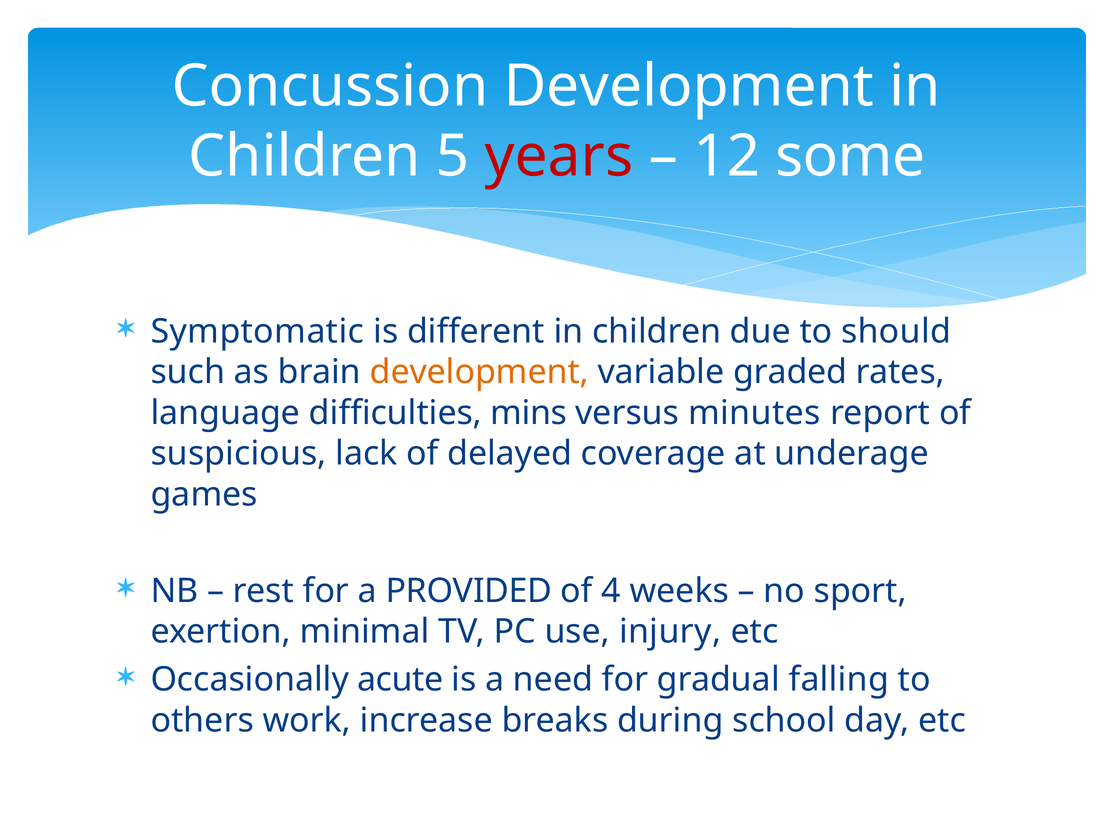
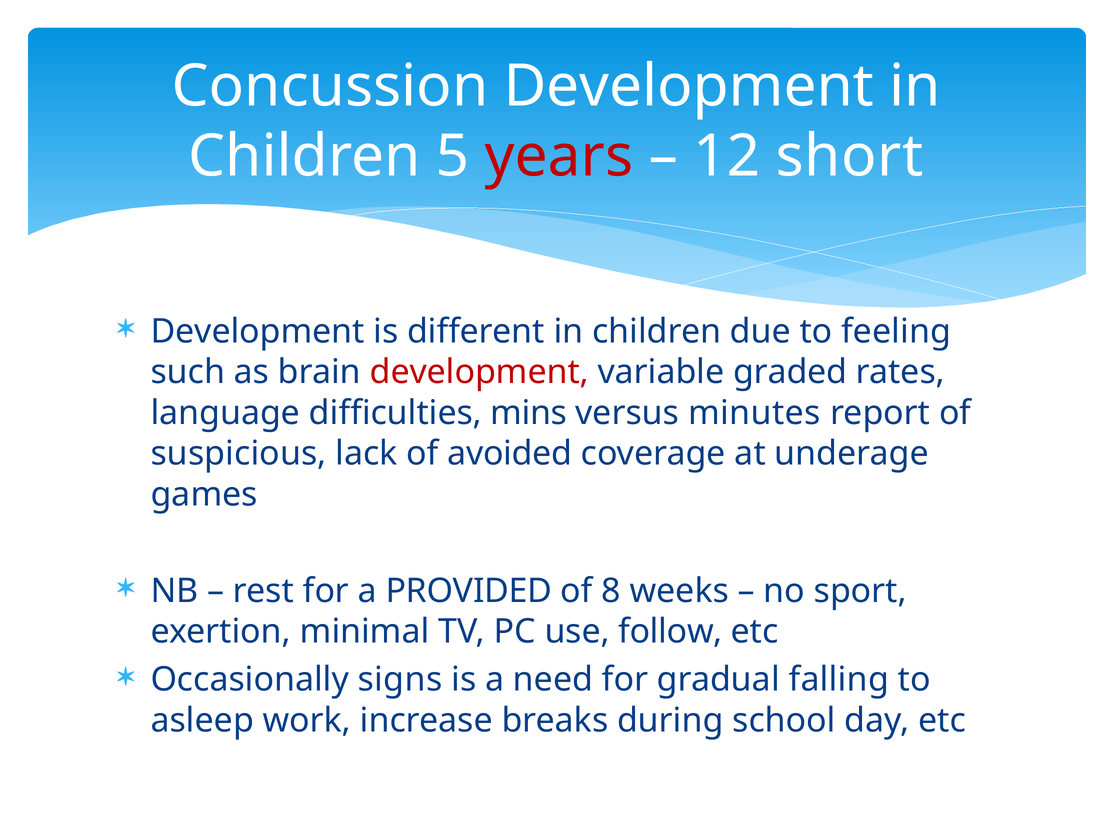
some: some -> short
Symptomatic at (257, 332): Symptomatic -> Development
should: should -> feeling
development at (479, 373) colour: orange -> red
delayed: delayed -> avoided
4: 4 -> 8
injury: injury -> follow
acute: acute -> signs
others: others -> asleep
